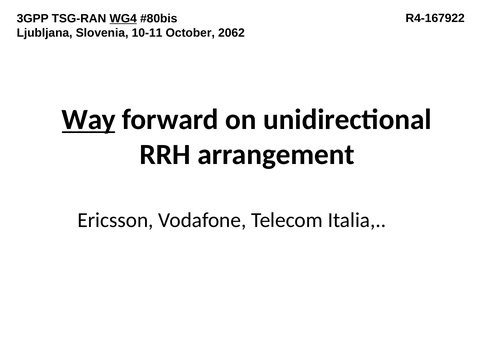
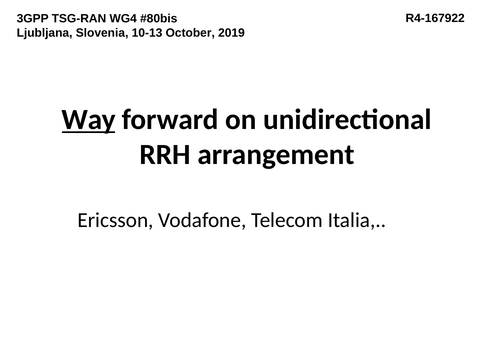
WG4 underline: present -> none
10-11: 10-11 -> 10-13
2062: 2062 -> 2019
